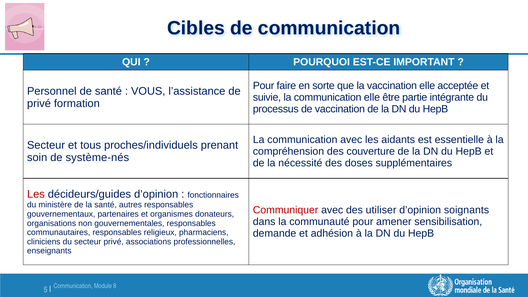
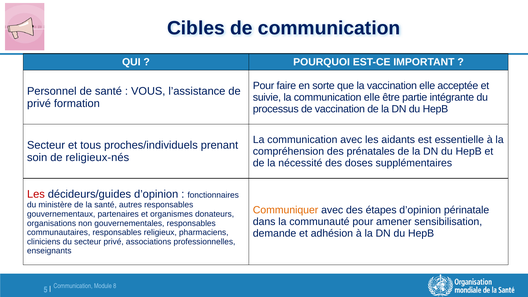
couverture: couverture -> prénatales
système-nés: système-nés -> religieux-nés
Communiquer colour: red -> orange
utiliser: utiliser -> étapes
soignants: soignants -> périnatale
